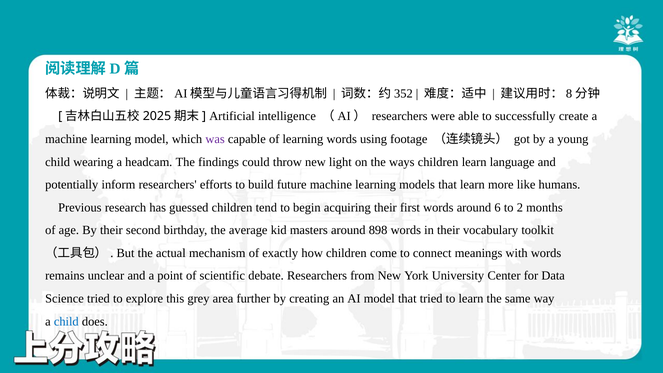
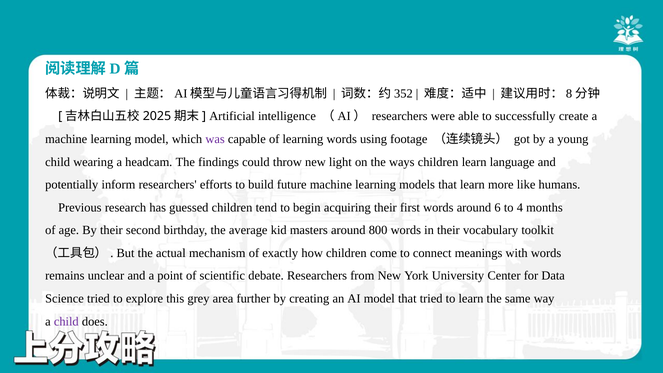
2: 2 -> 4
898: 898 -> 800
child at (66, 321) colour: blue -> purple
